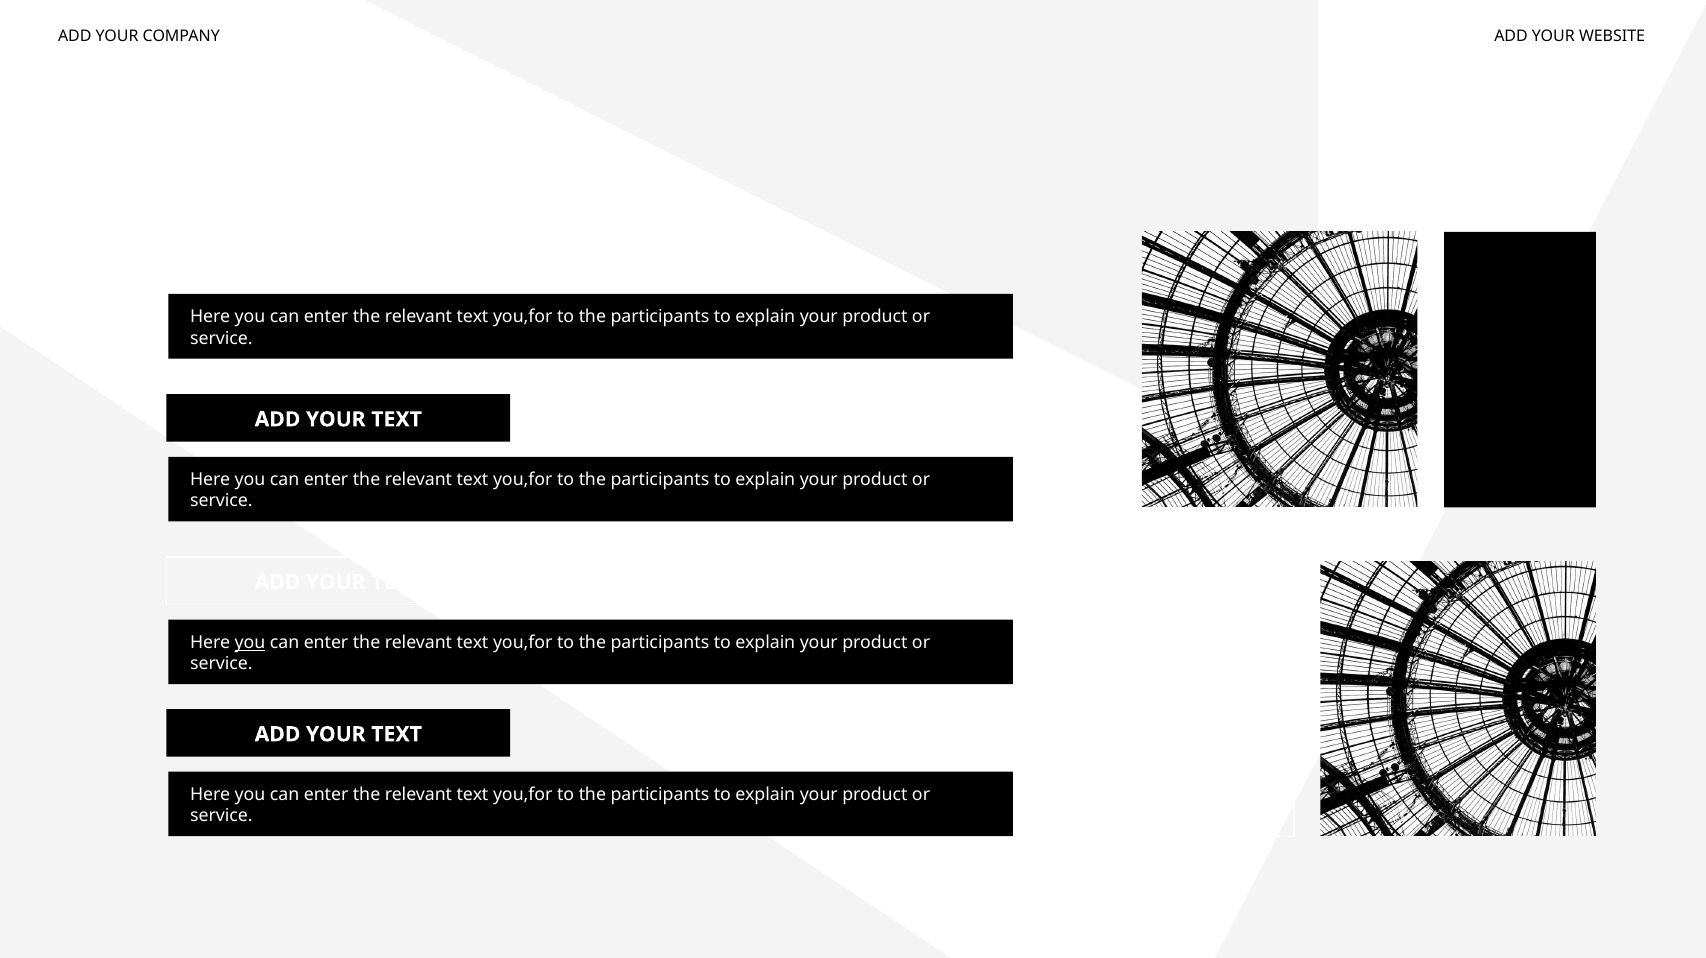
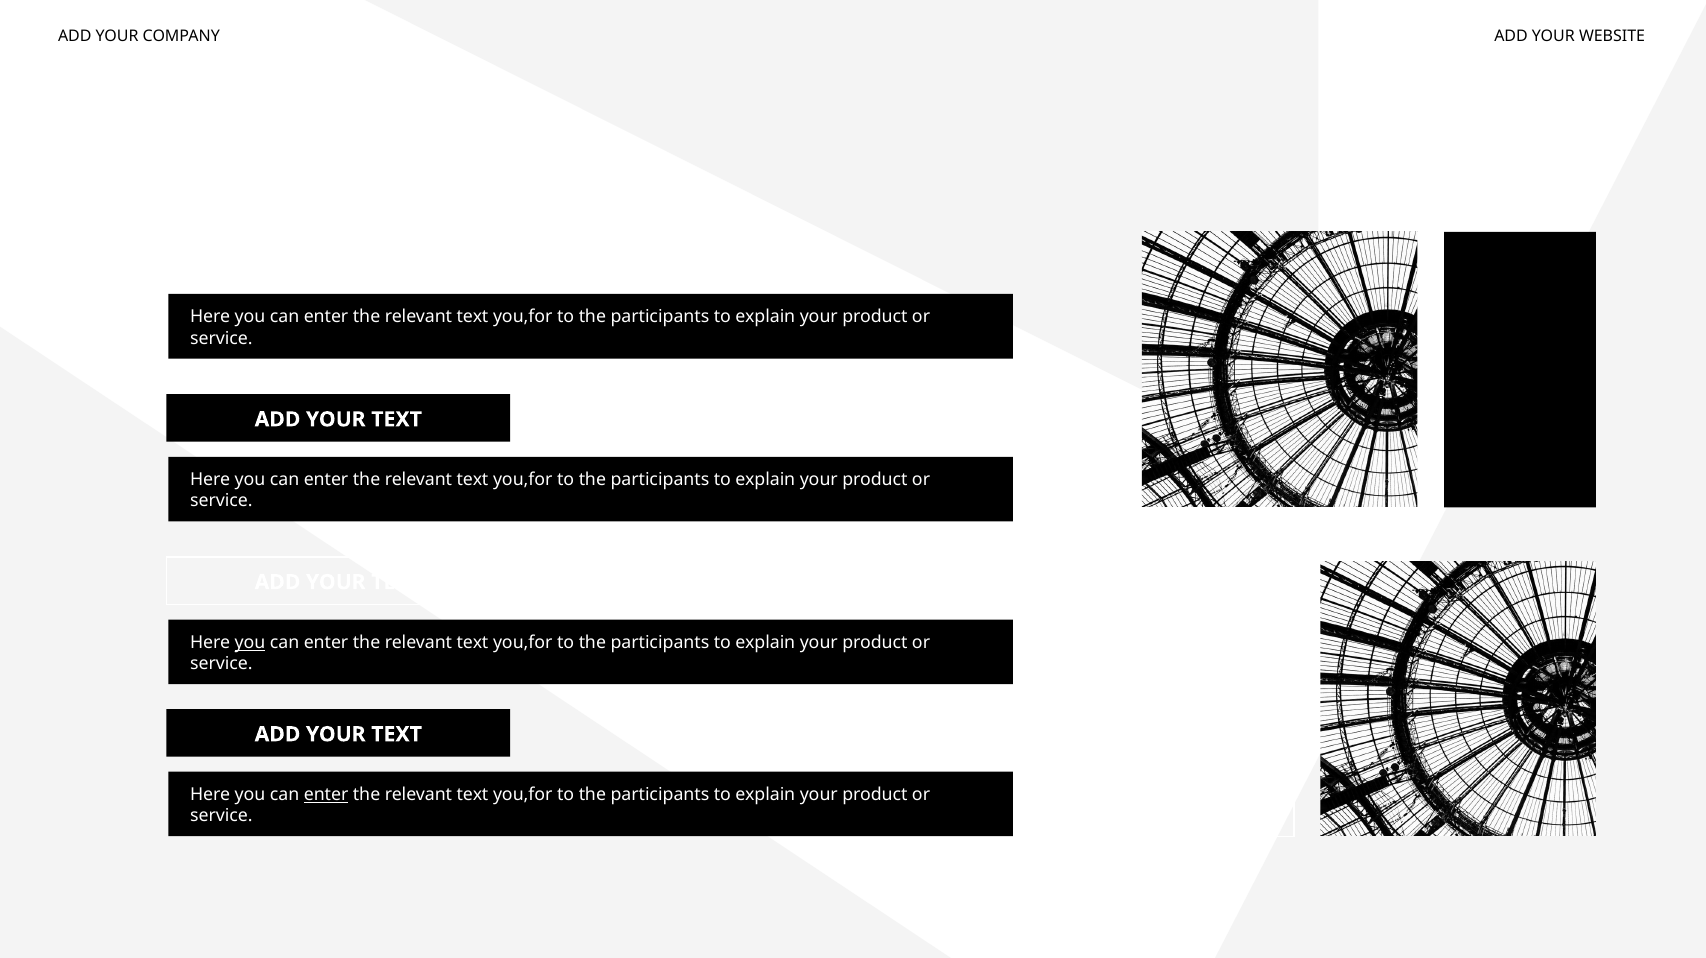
enter at (326, 795) underline: none -> present
